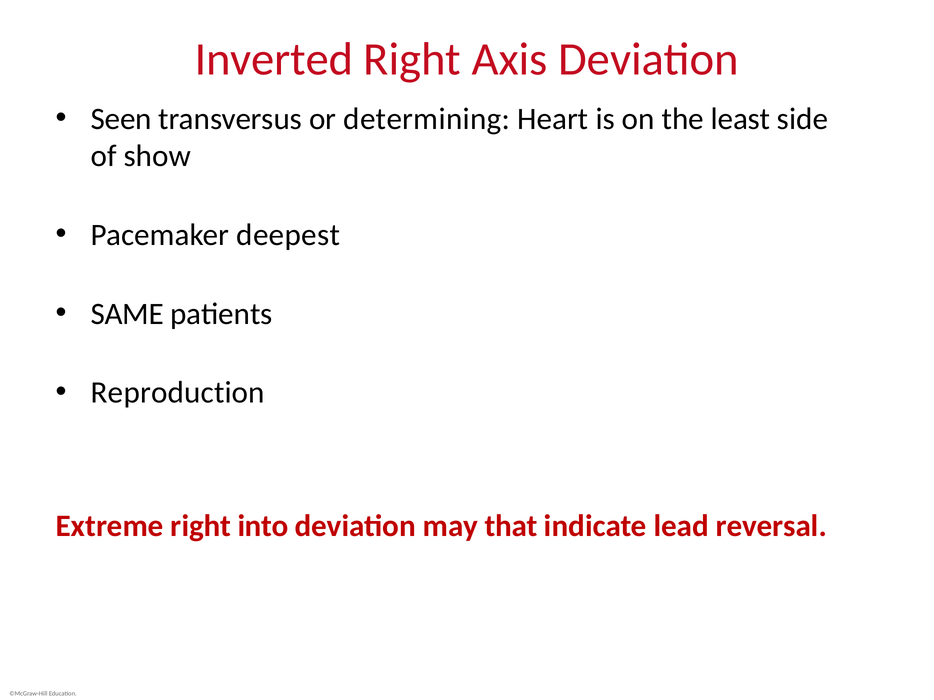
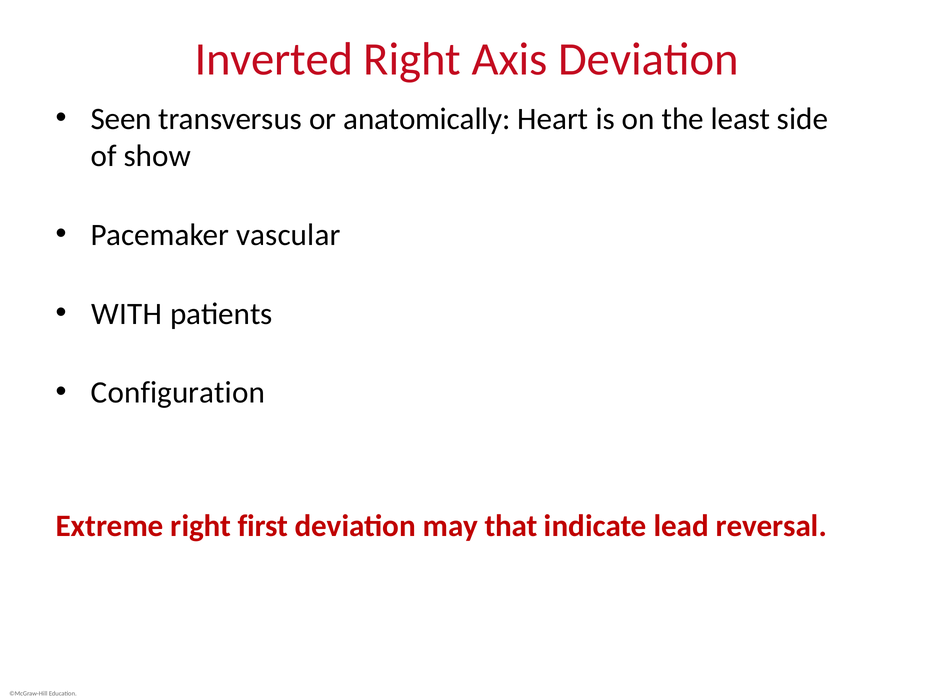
determining: determining -> anatomically
deepest: deepest -> vascular
SAME: SAME -> WITH
Reproduction: Reproduction -> Configuration
into: into -> first
